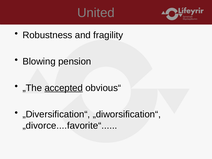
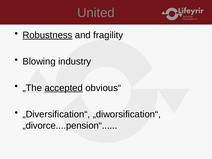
Robustness underline: none -> present
pension: pension -> industry
„divorce....favorite“: „divorce....favorite“ -> „divorce....pension“
